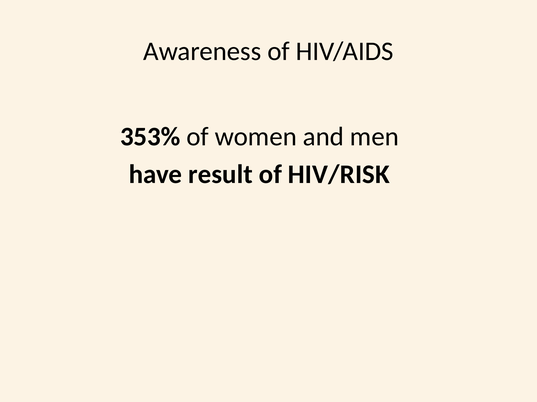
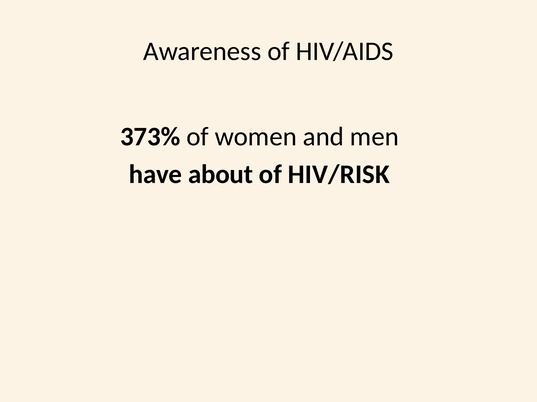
353%: 353% -> 373%
result: result -> about
